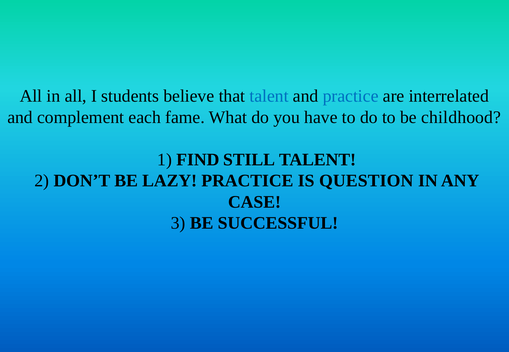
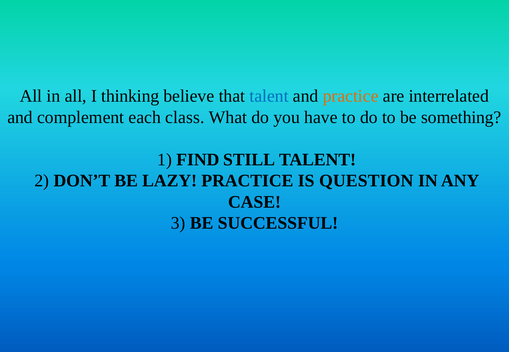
students: students -> thinking
practice at (351, 96) colour: blue -> orange
fame: fame -> class
childhood: childhood -> something
